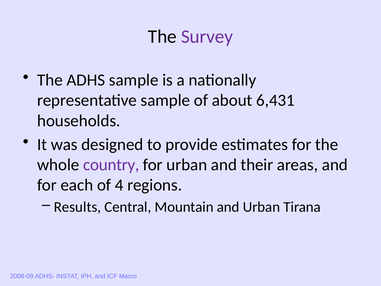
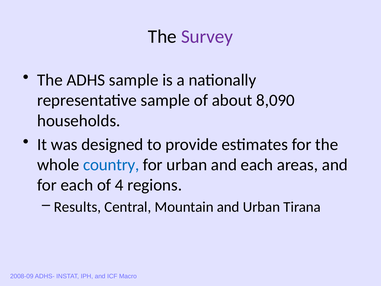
6,431: 6,431 -> 8,090
country colour: purple -> blue
and their: their -> each
